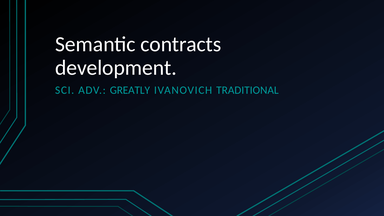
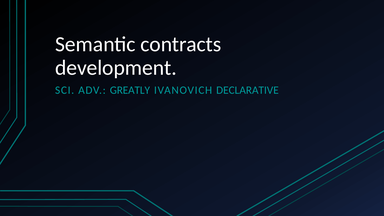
TRADITIONAL: TRADITIONAL -> DECLARATIVE
